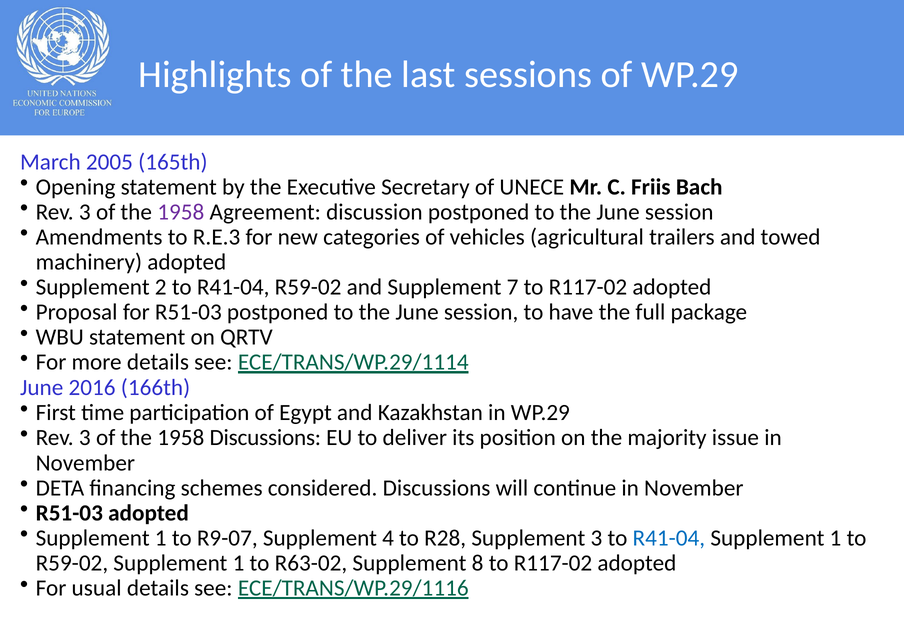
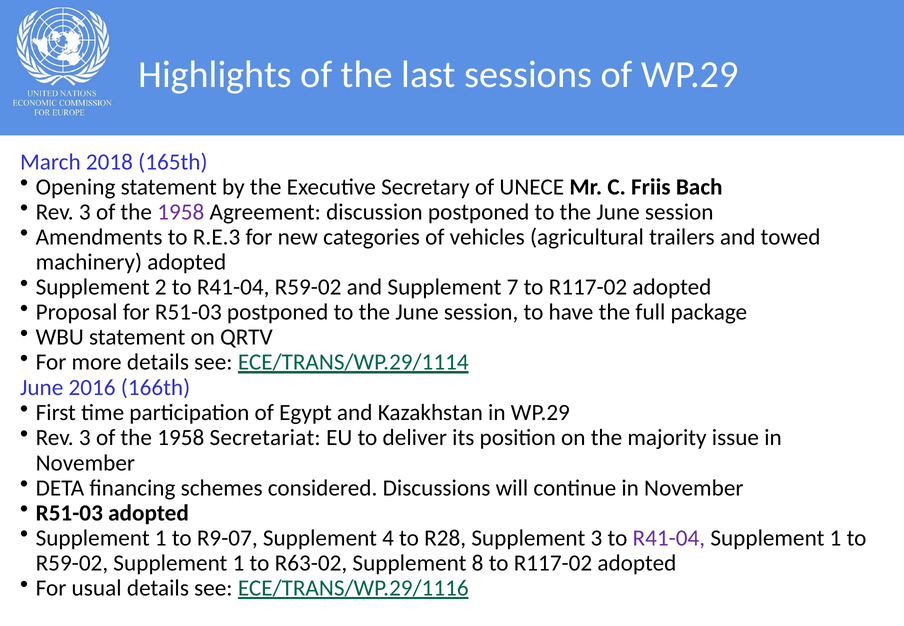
2005: 2005 -> 2018
1958 Discussions: Discussions -> Secretariat
R41-04 at (669, 538) colour: blue -> purple
